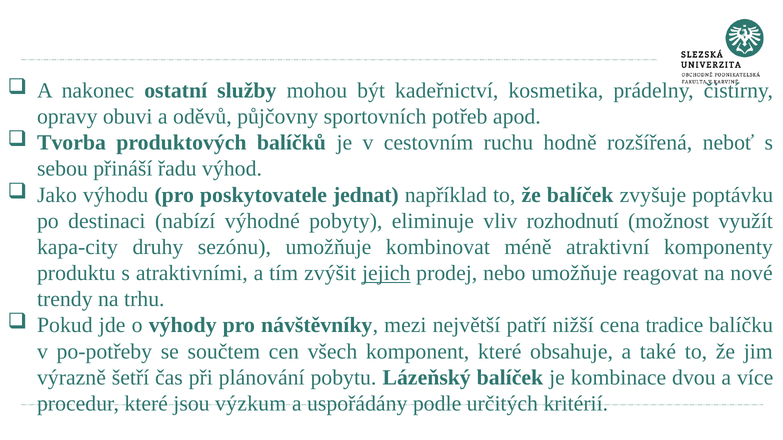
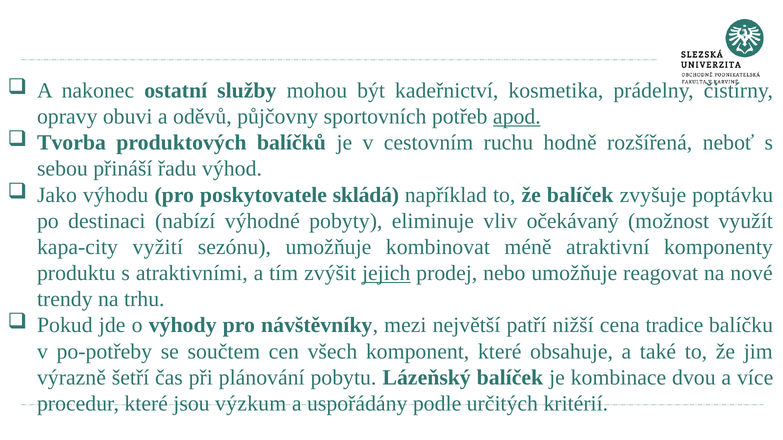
apod underline: none -> present
jednat: jednat -> skládá
rozhodnutí: rozhodnutí -> očekávaný
druhy: druhy -> vyžití
